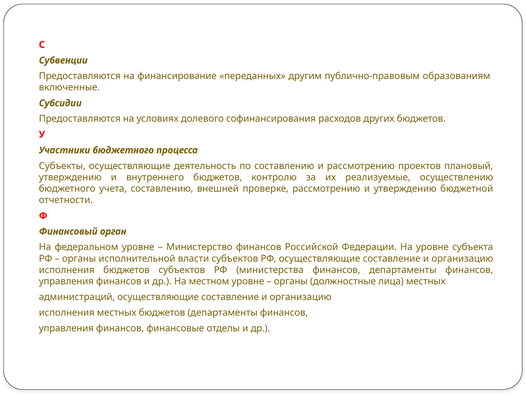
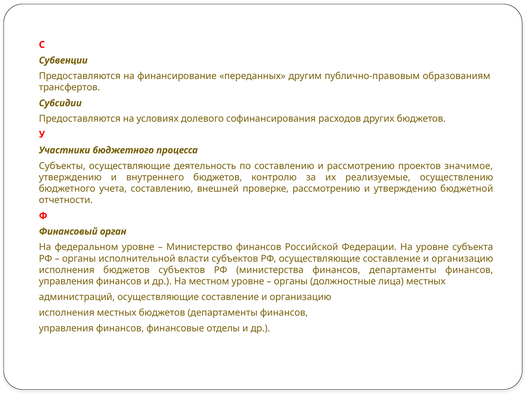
включенные: включенные -> трансфертов
плановый: плановый -> значимое
